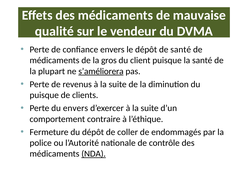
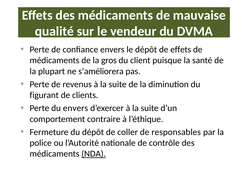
de santé: santé -> effets
s’améliorera underline: present -> none
puisque at (44, 95): puisque -> figurant
endommagés: endommagés -> responsables
